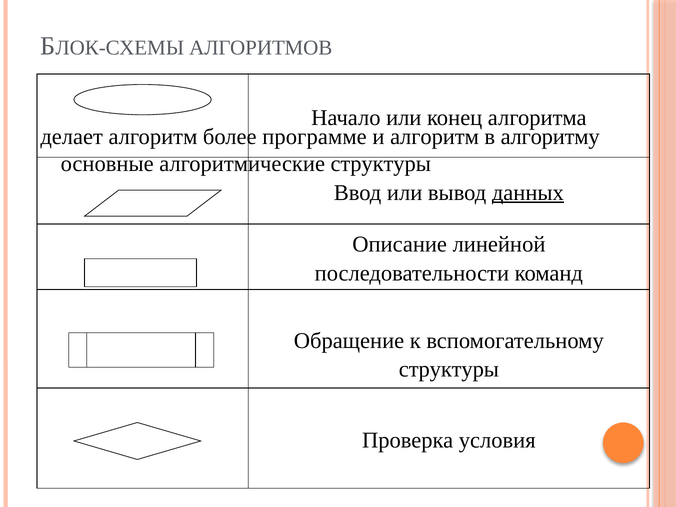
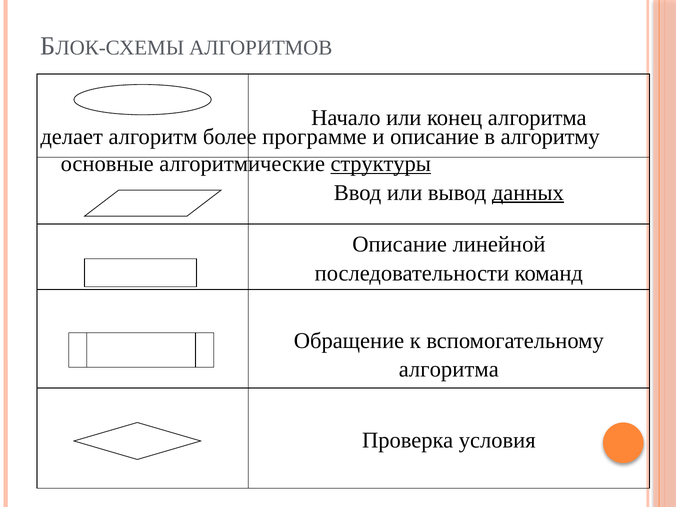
и алгоритм: алгоритм -> описание
структуры at (381, 164) underline: none -> present
структуры at (449, 369): структуры -> алгоритма
